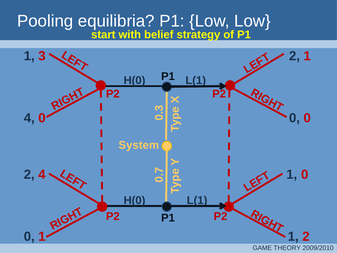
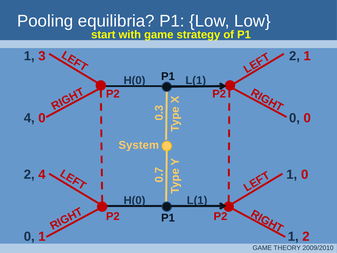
with belief: belief -> game
